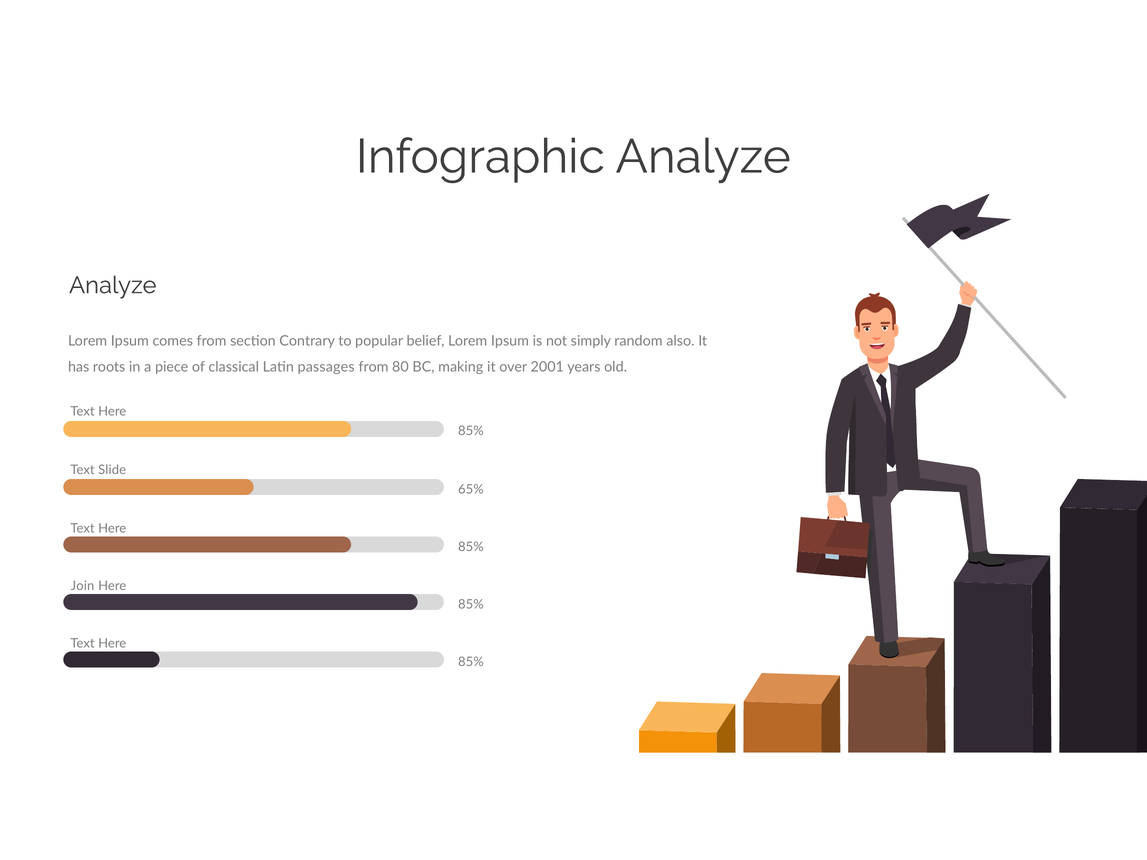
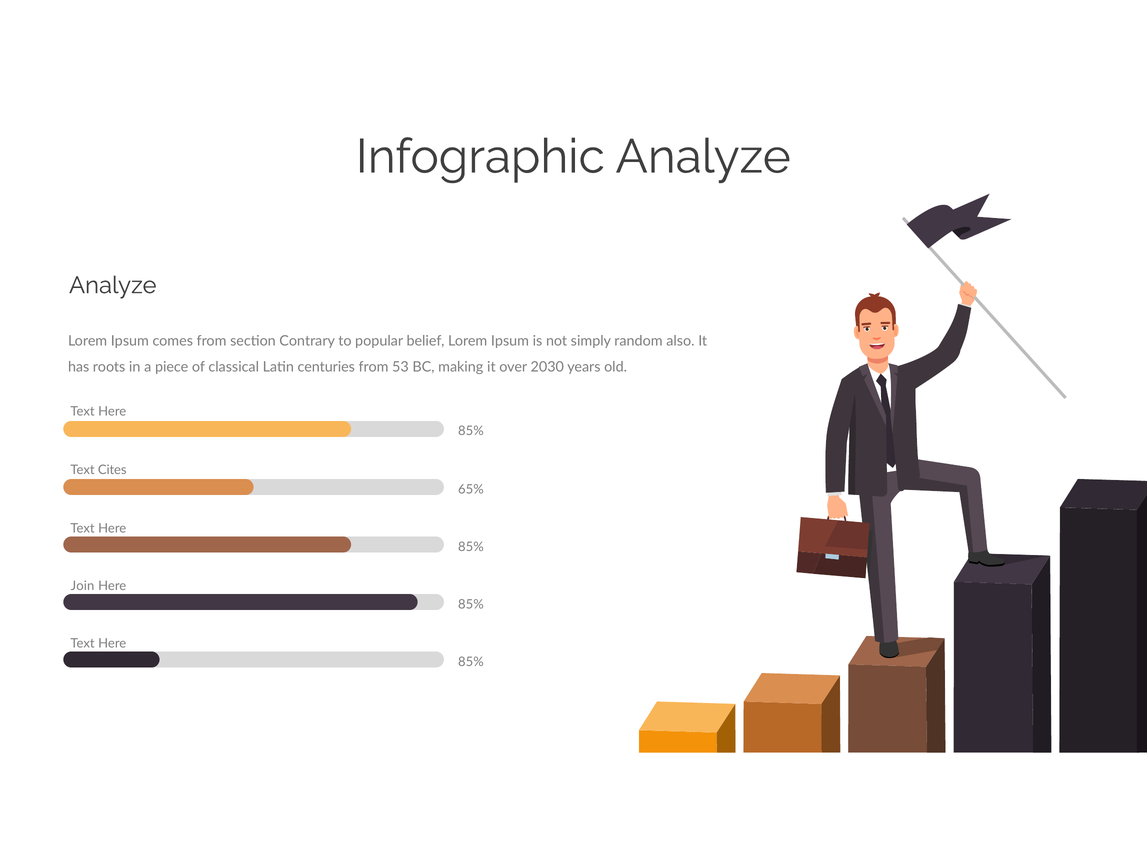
passages: passages -> centuries
80: 80 -> 53
2001: 2001 -> 2030
Slide: Slide -> Cites
